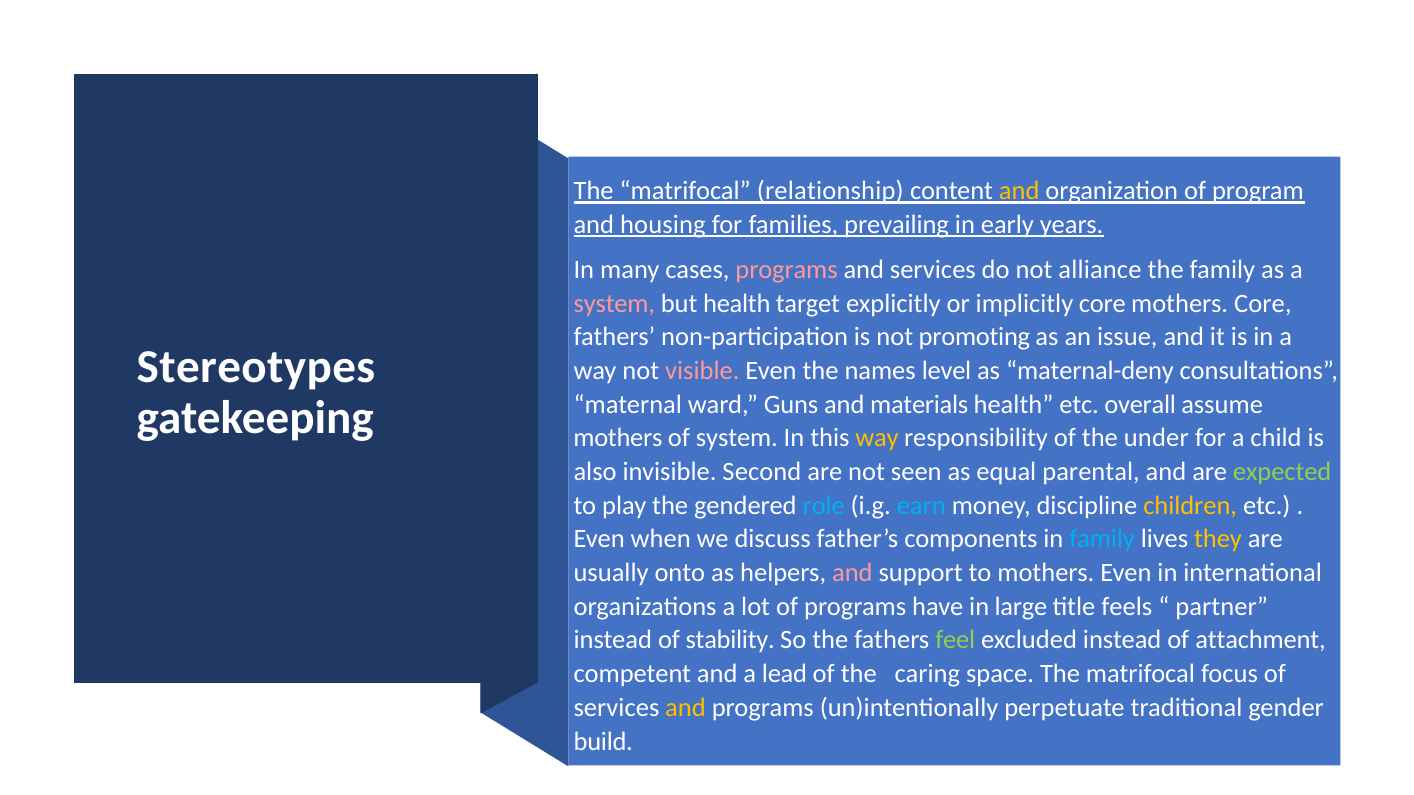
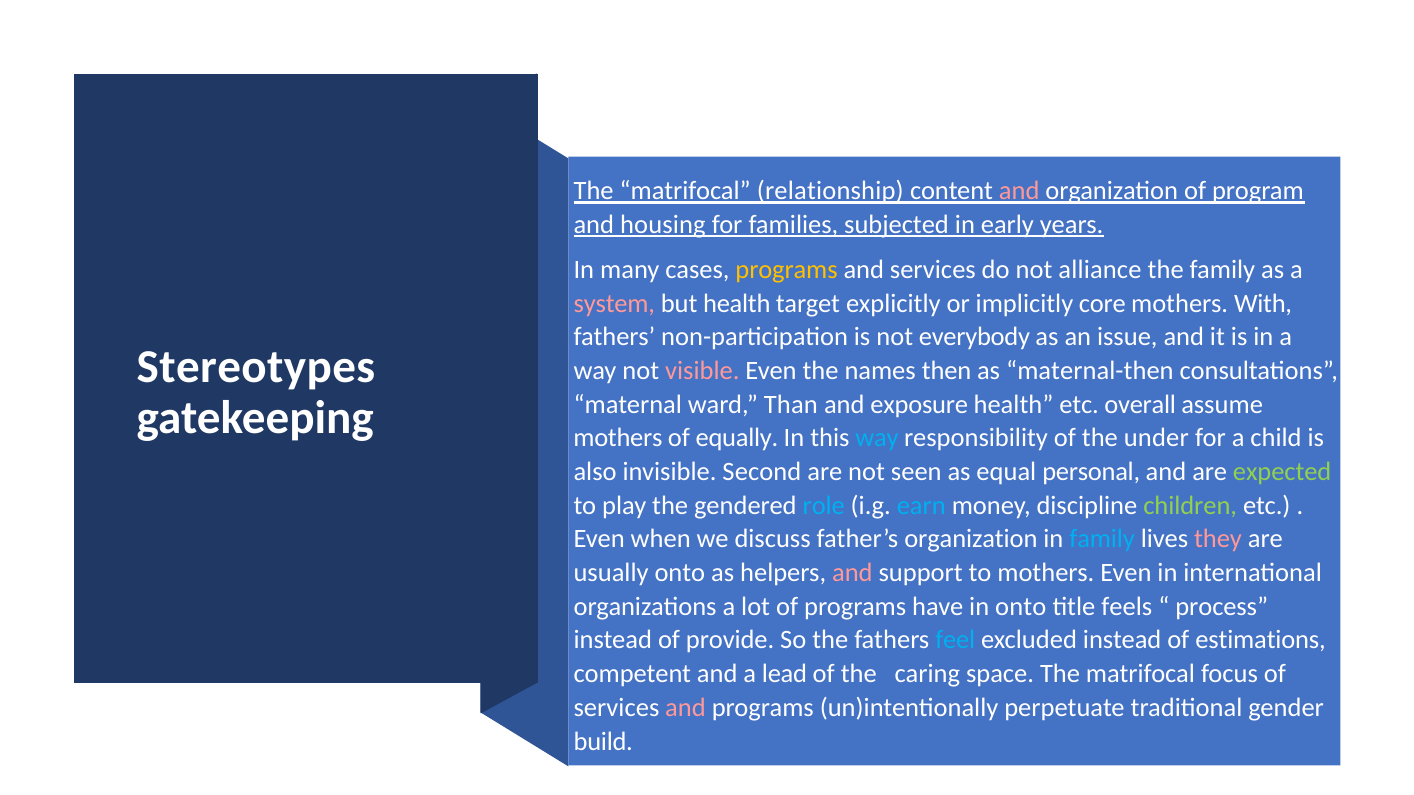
and at (1019, 191) colour: yellow -> pink
prevailing: prevailing -> subjected
programs at (787, 270) colour: pink -> yellow
mothers Core: Core -> With
promoting: promoting -> everybody
level: level -> then
maternal-deny: maternal-deny -> maternal-then
Guns: Guns -> Than
materials: materials -> exposure
of system: system -> equally
way at (877, 438) colour: yellow -> light blue
parental: parental -> personal
children colour: yellow -> light green
father’s components: components -> organization
they colour: yellow -> pink
in large: large -> onto
partner: partner -> process
stability: stability -> provide
feel colour: light green -> light blue
attachment: attachment -> estimations
and at (686, 708) colour: yellow -> pink
